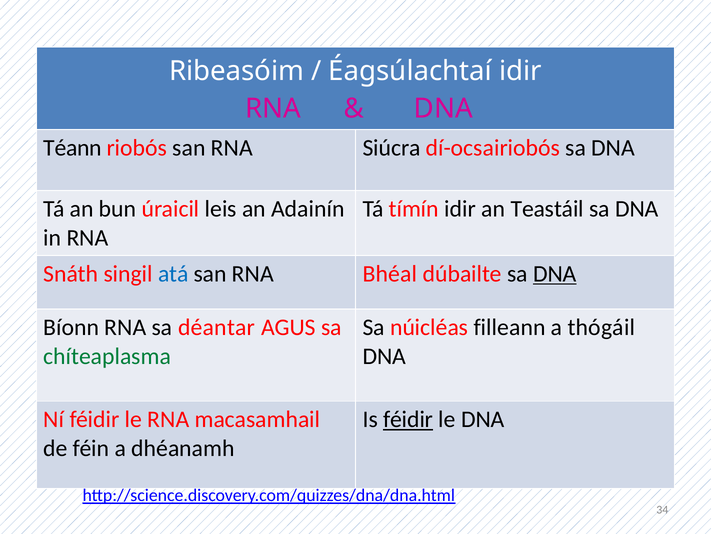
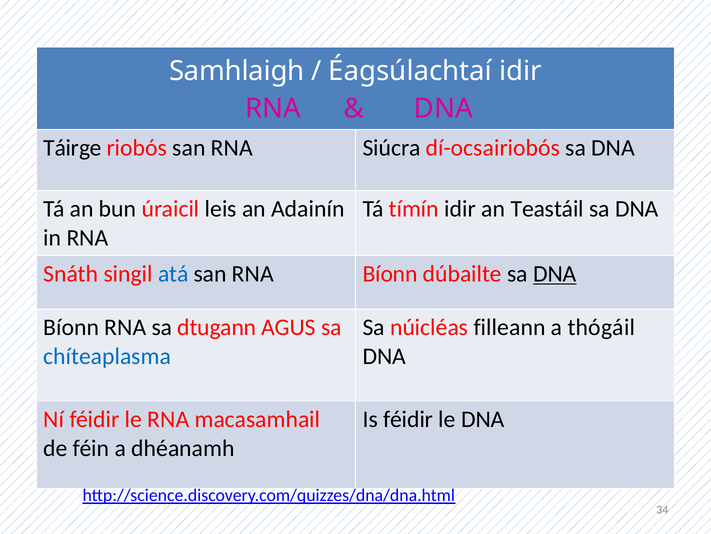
Ribeasóim: Ribeasóim -> Samhlaigh
Téann: Téann -> Táirge
RNA Bhéal: Bhéal -> Bíonn
déantar: déantar -> dtugann
chíteaplasma colour: green -> blue
féidir at (408, 419) underline: present -> none
